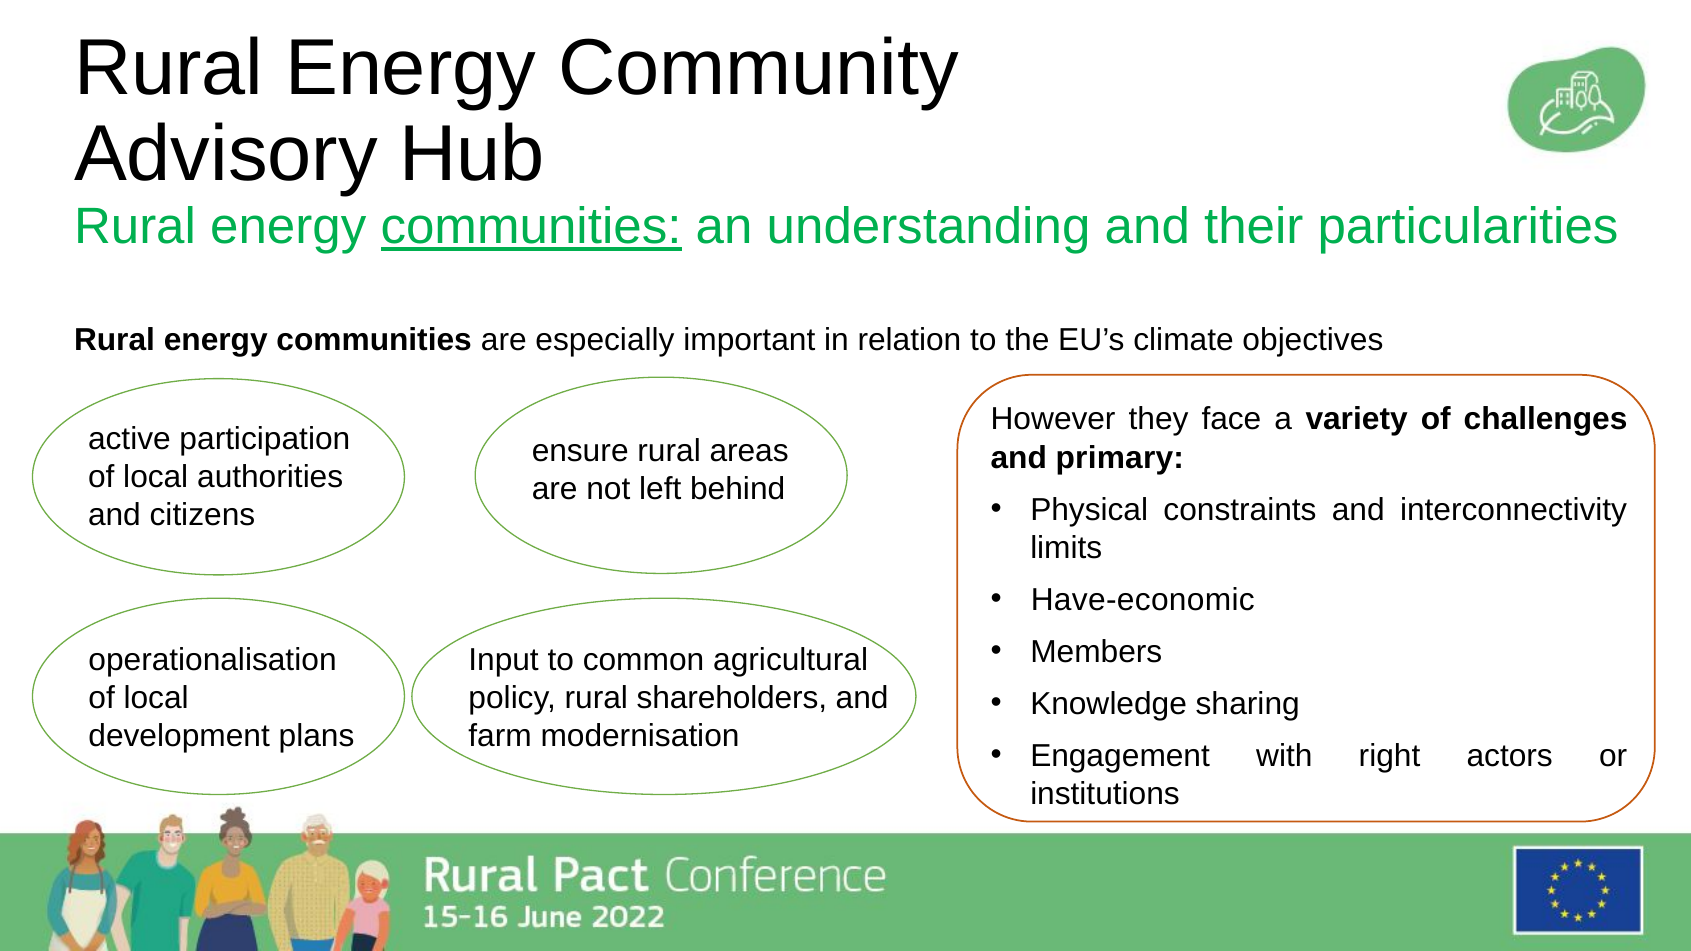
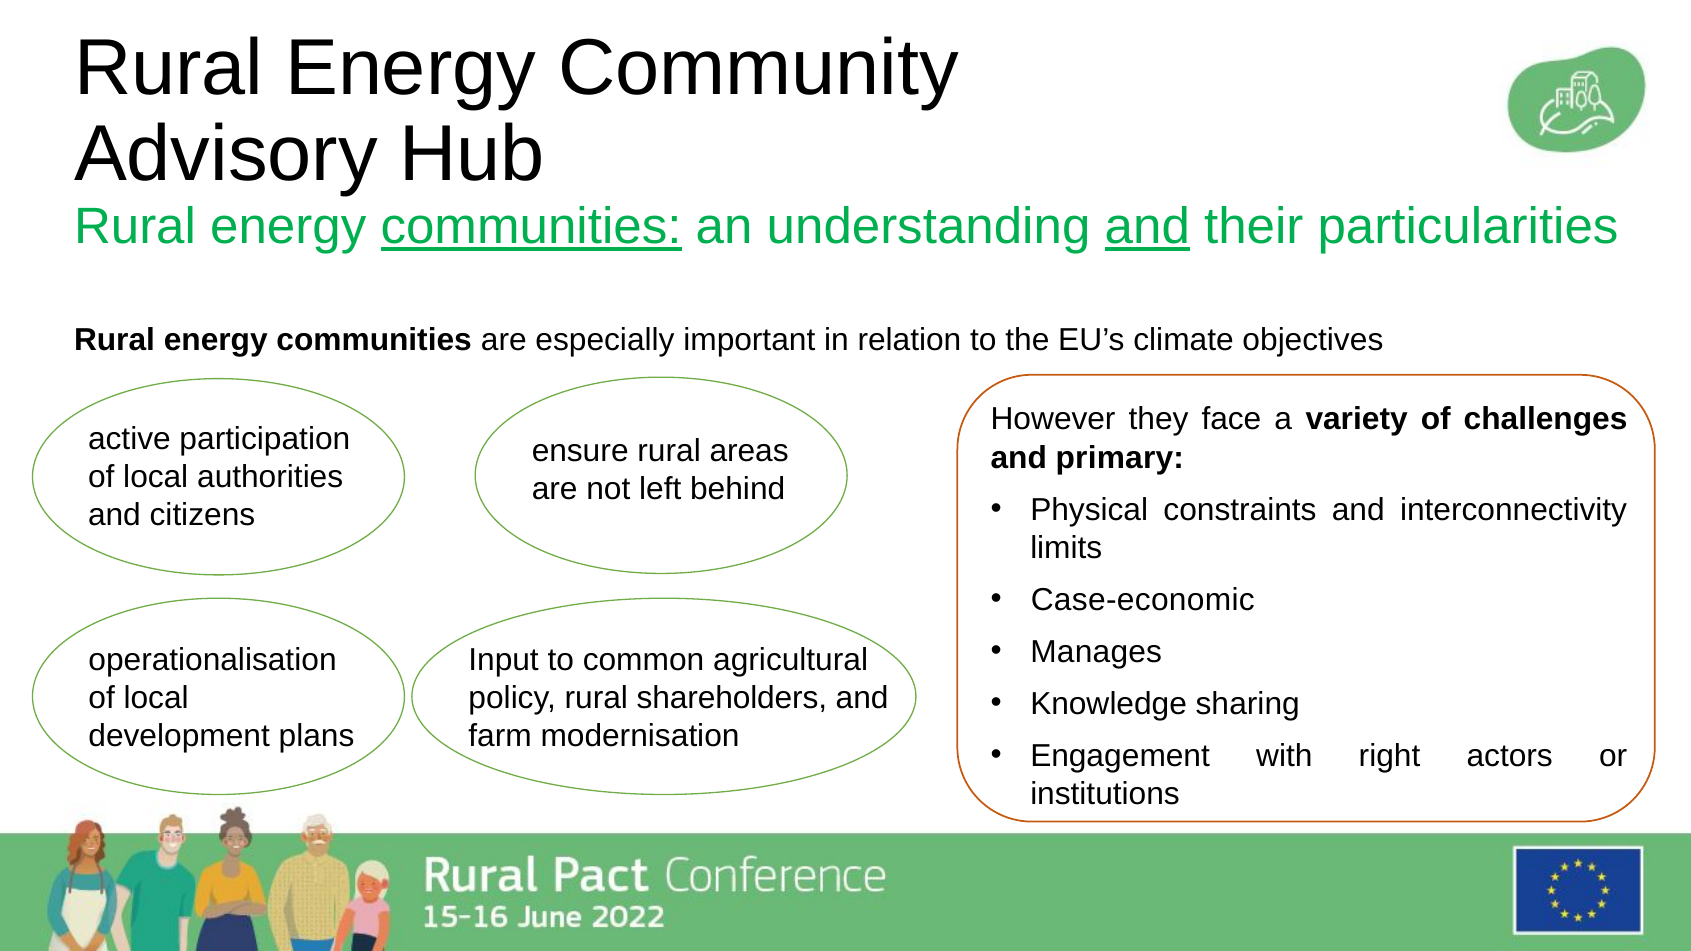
and at (1147, 227) underline: none -> present
Have-economic: Have-economic -> Case-economic
Members: Members -> Manages
